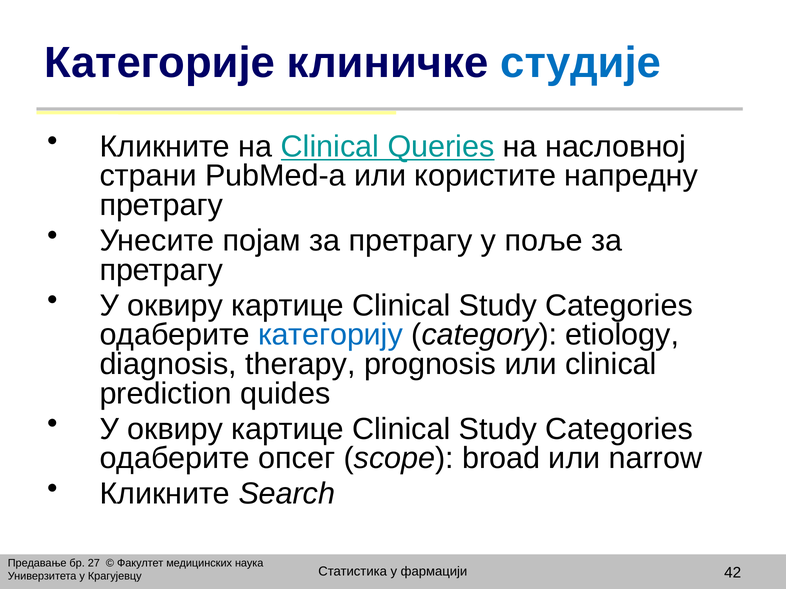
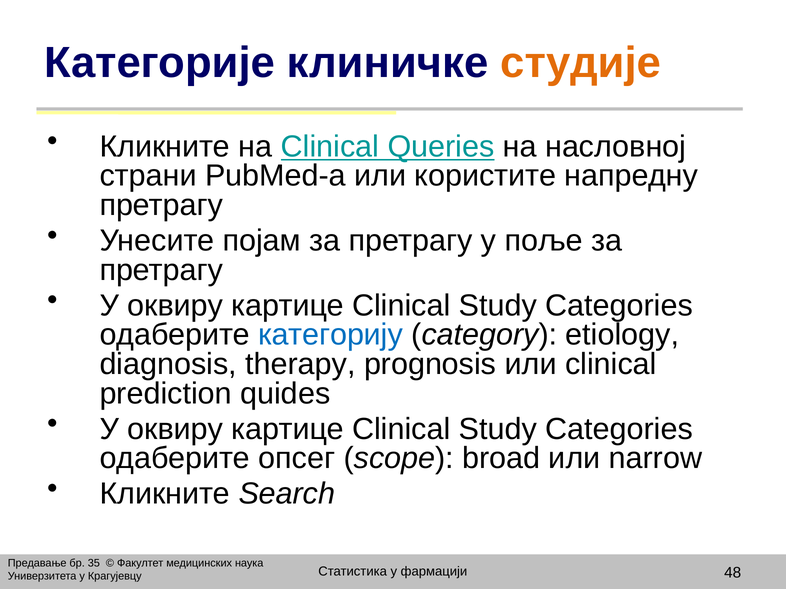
студије colour: blue -> orange
27: 27 -> 35
42: 42 -> 48
